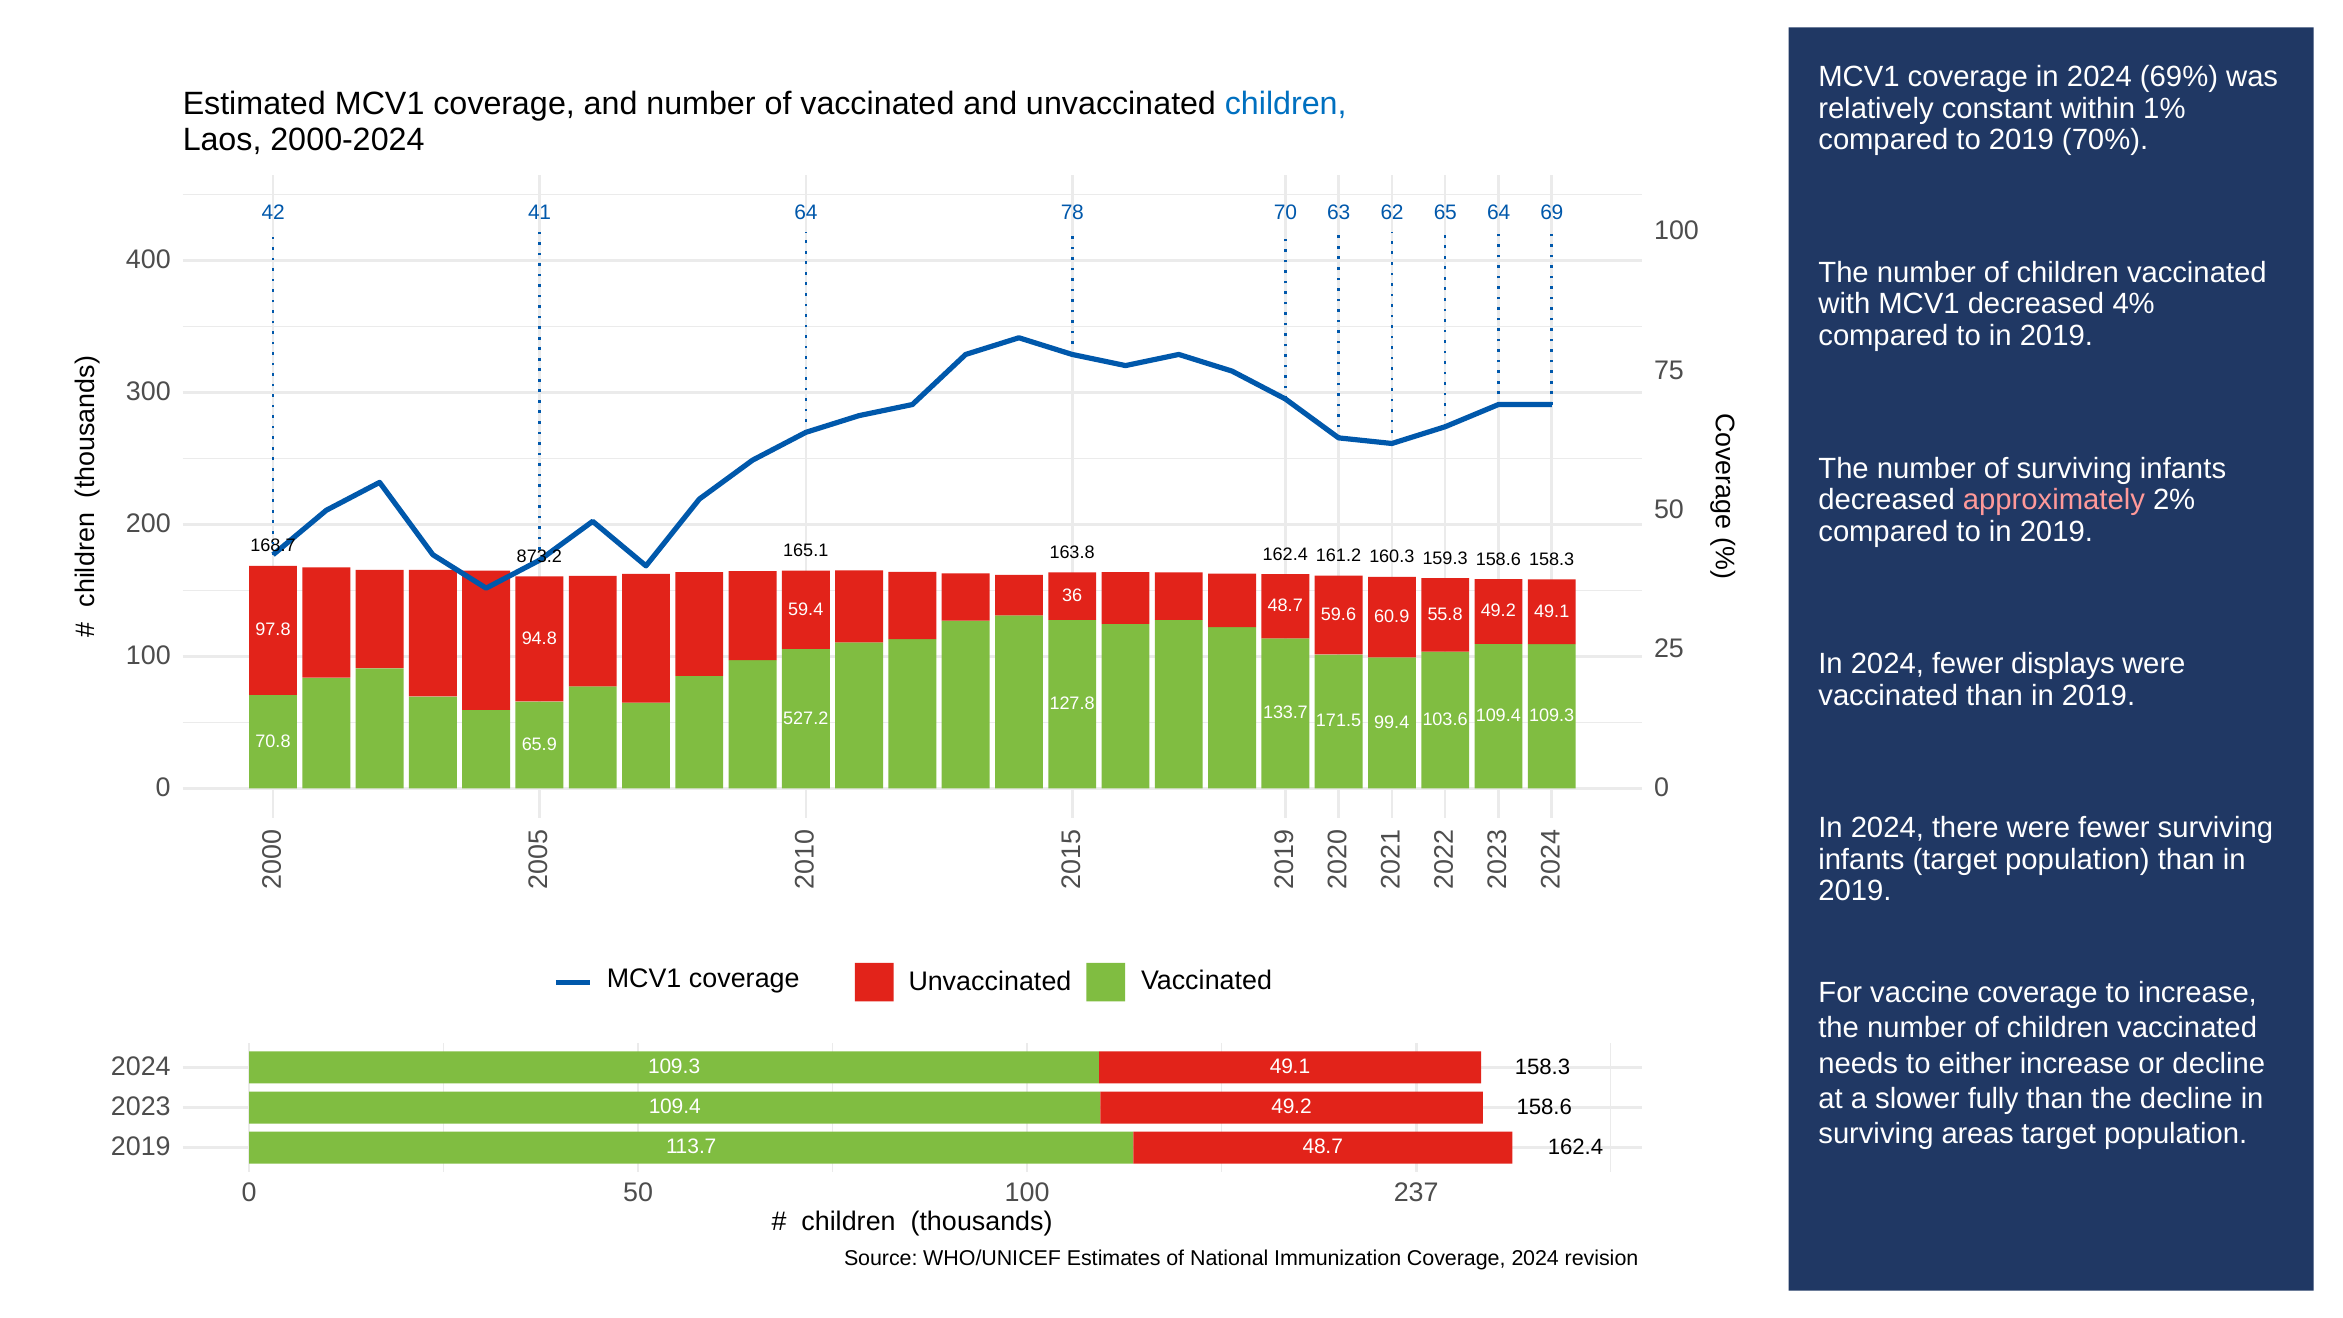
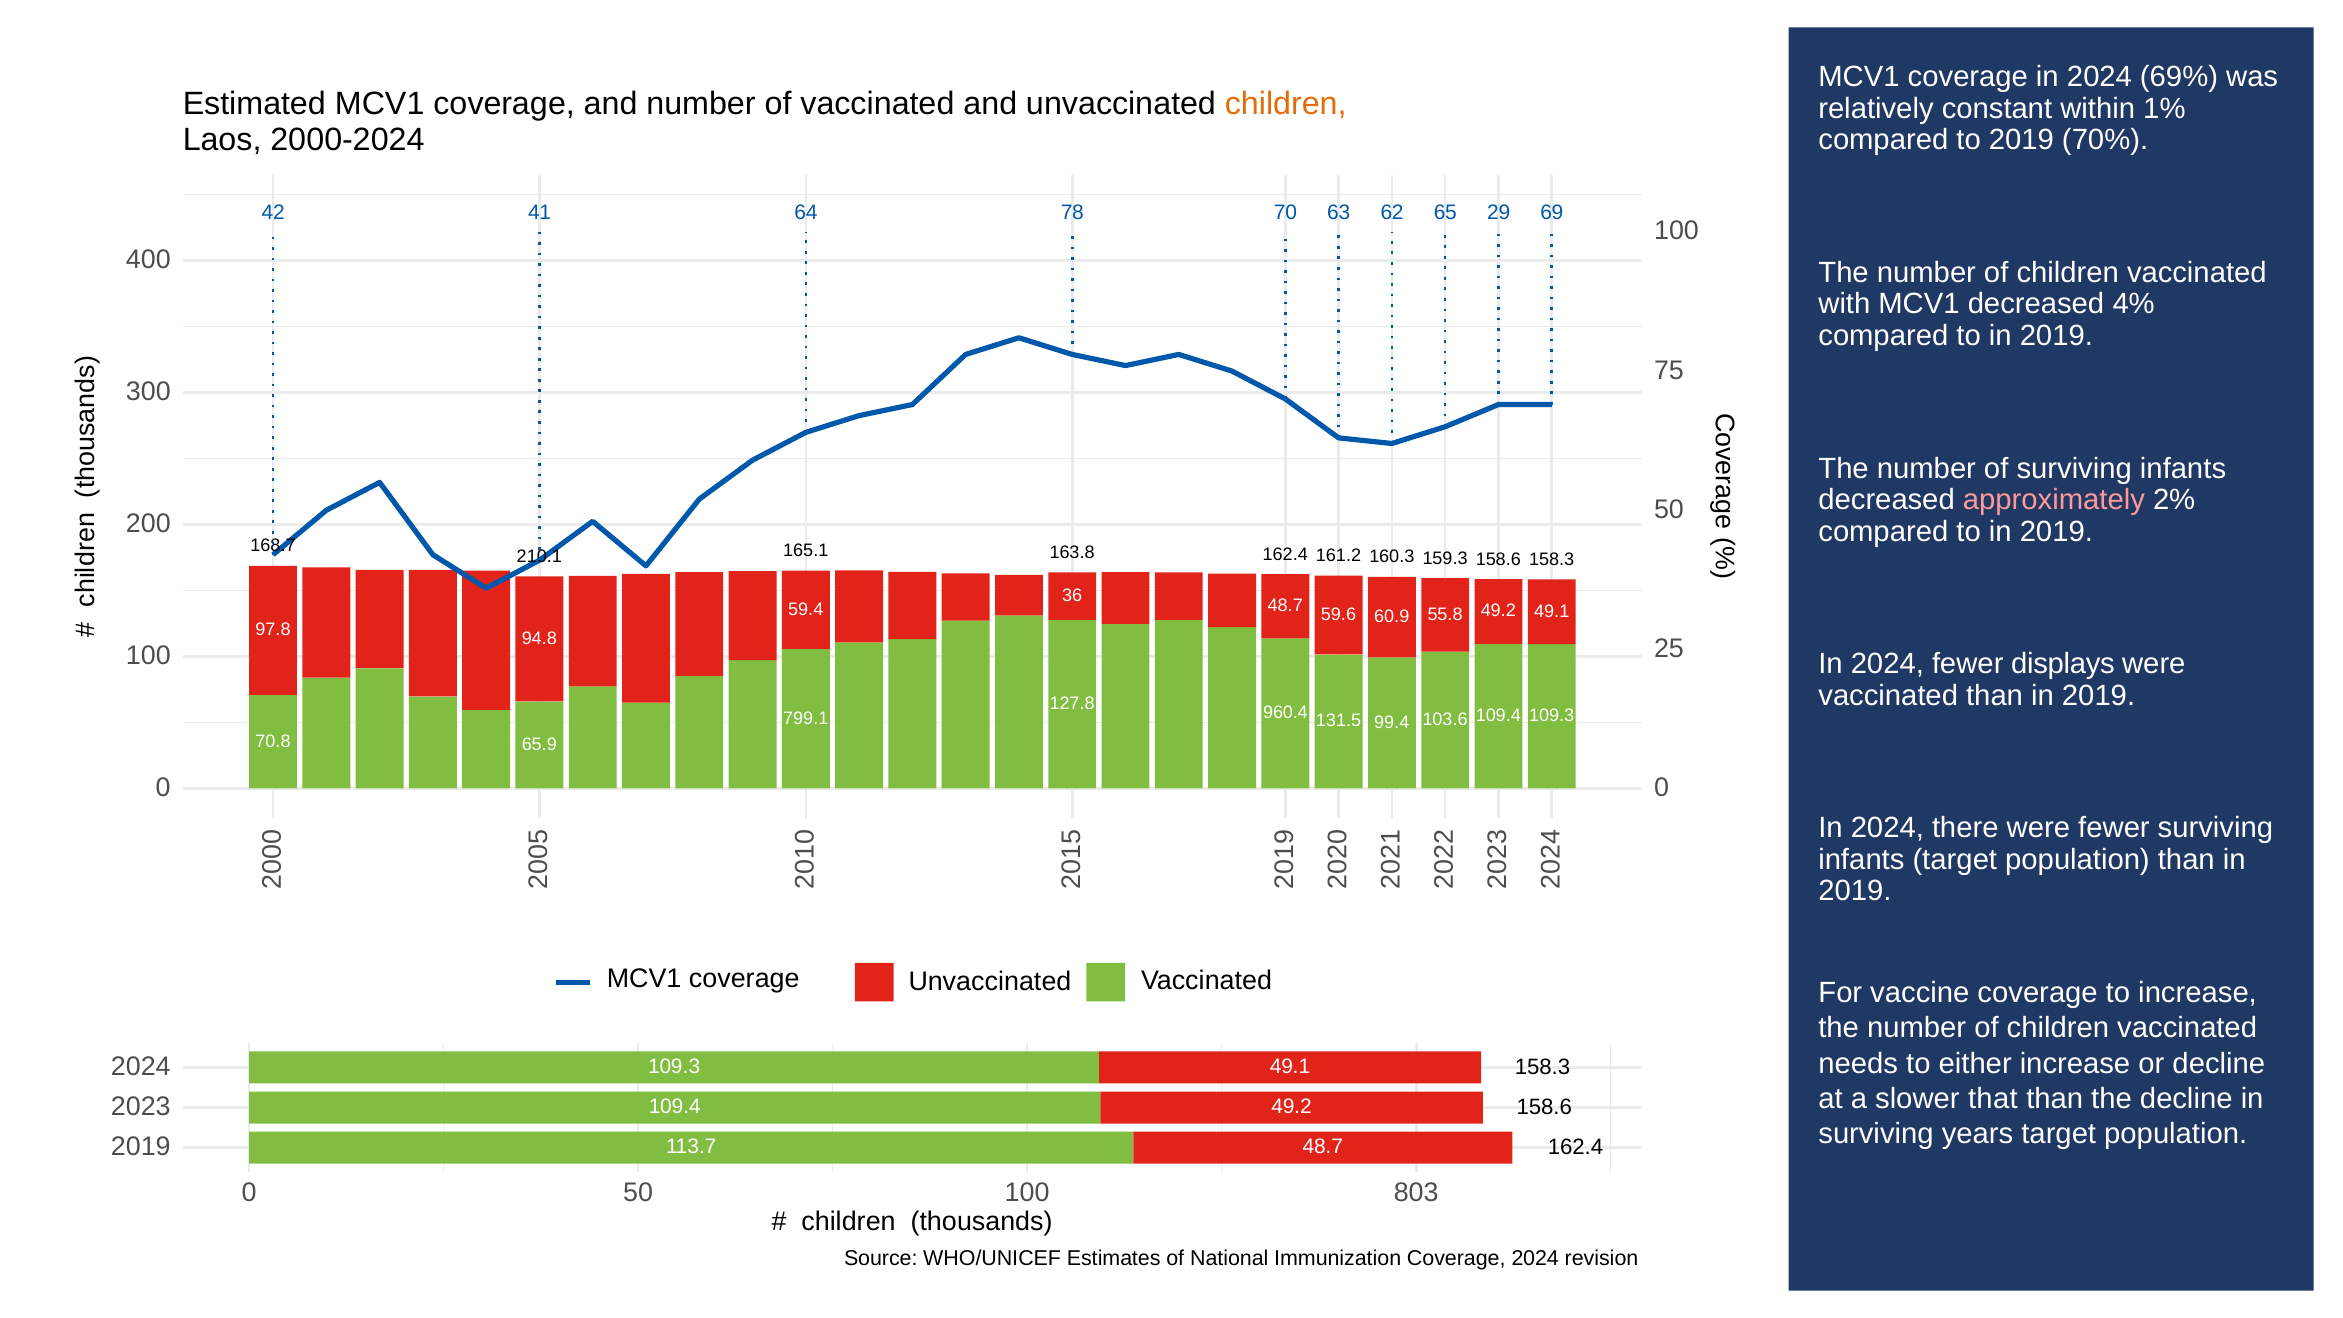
children at (1286, 104) colour: blue -> orange
65 64: 64 -> 29
873.2: 873.2 -> 210.1
133.7: 133.7 -> 960.4
527.2: 527.2 -> 799.1
171.5: 171.5 -> 131.5
fully: fully -> that
areas: areas -> years
237: 237 -> 803
